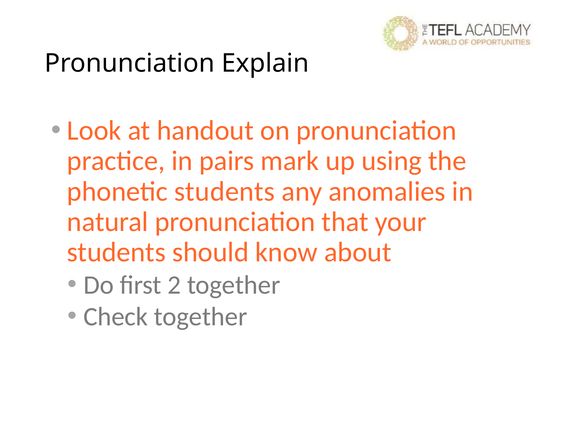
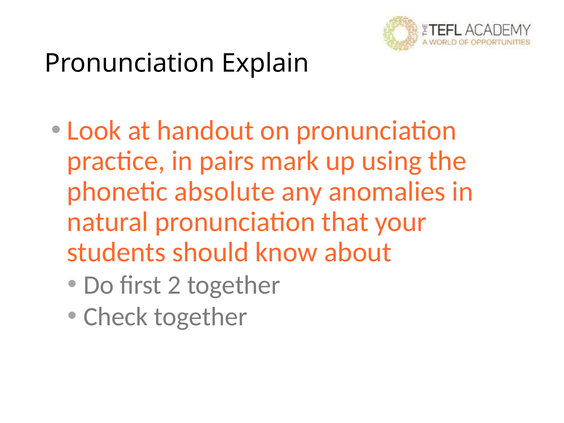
phonetic students: students -> absolute
